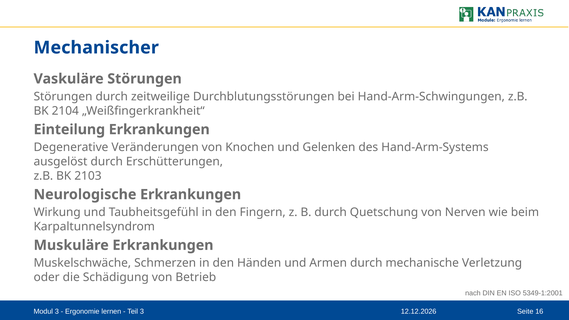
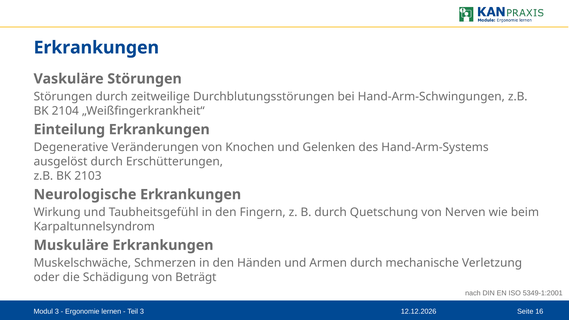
Mechanischer at (96, 48): Mechanischer -> Erkrankungen
Betrieb: Betrieb -> Beträgt
